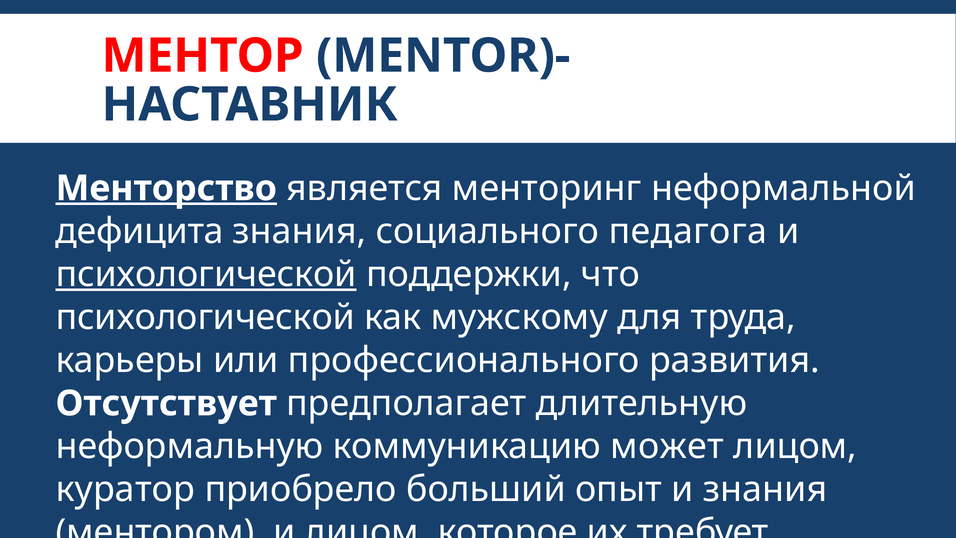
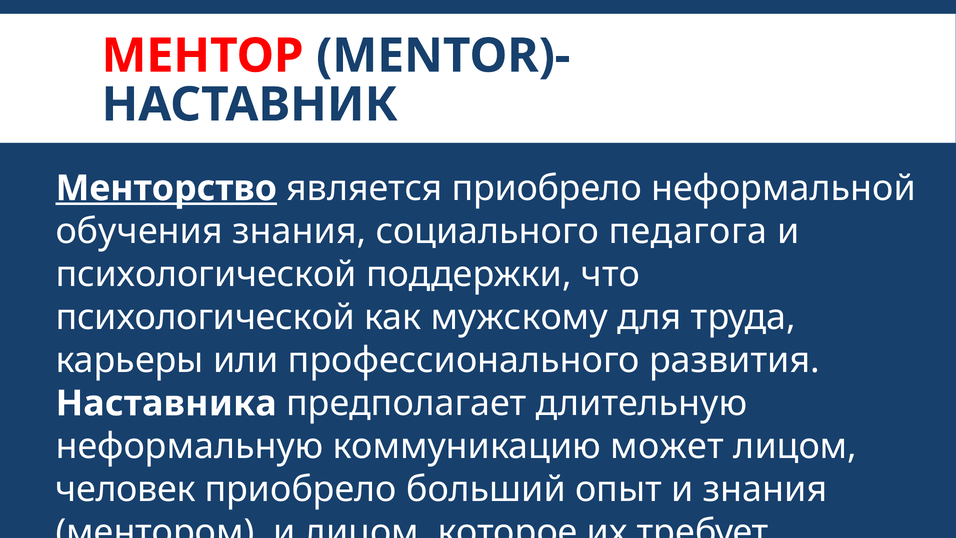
является менторинг: менторинг -> приобрело
дефицита: дефицита -> обучения
психологической at (206, 274) underline: present -> none
Отсутствует: Отсутствует -> Наставника
куратор: куратор -> человек
